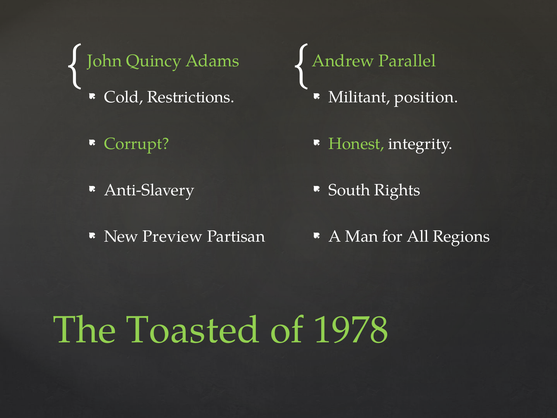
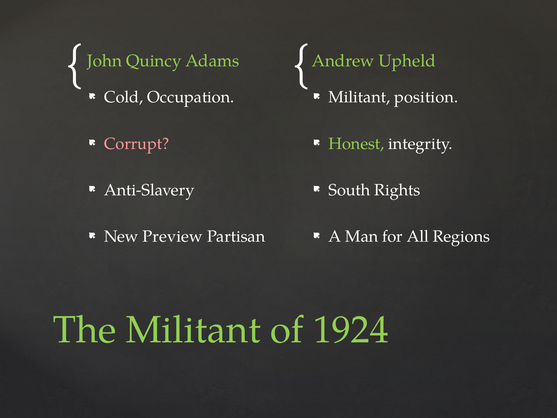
Parallel: Parallel -> Upheld
Restrictions: Restrictions -> Occupation
Corrupt colour: light green -> pink
The Toasted: Toasted -> Militant
1978: 1978 -> 1924
